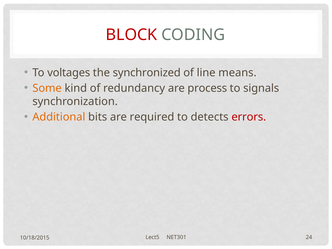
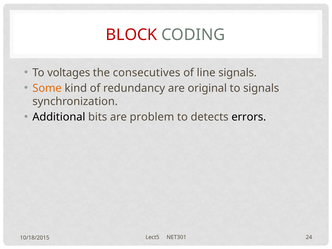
synchronized: synchronized -> consecutives
line means: means -> signals
process: process -> original
Additional colour: orange -> black
required: required -> problem
errors colour: red -> black
